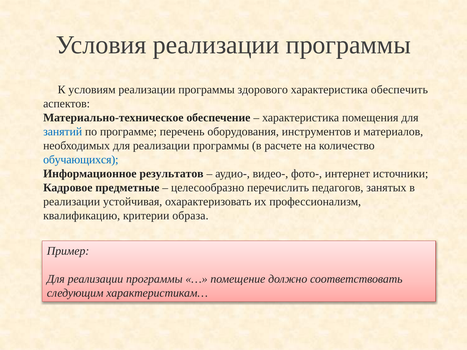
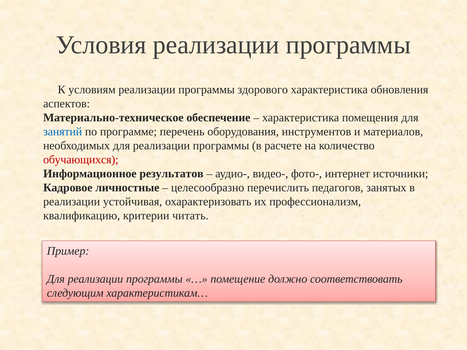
обеспечить: обеспечить -> обновления
обучающихся colour: blue -> red
предметные: предметные -> личностные
образа: образа -> читать
